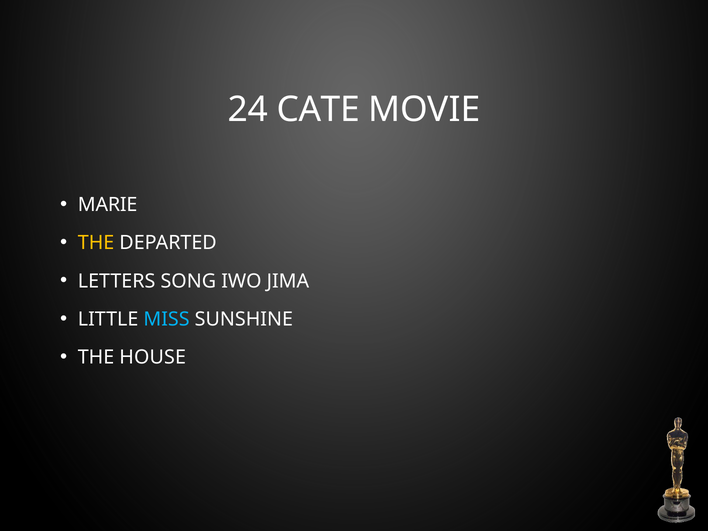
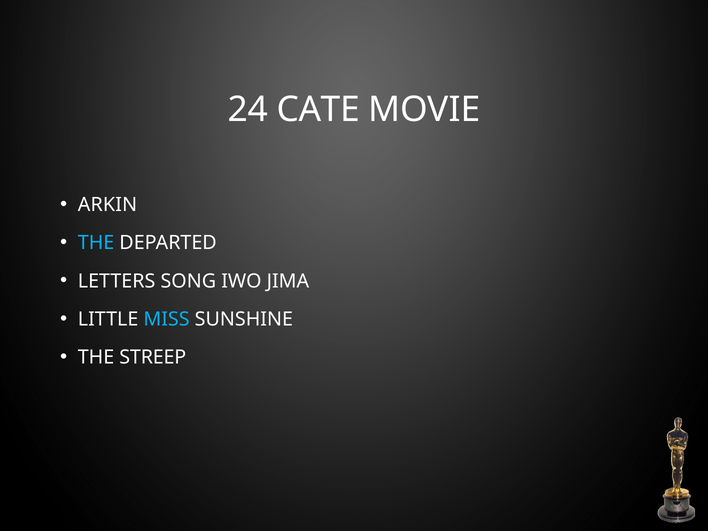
MARIE: MARIE -> ARKIN
THE at (96, 243) colour: yellow -> light blue
HOUSE: HOUSE -> STREEP
